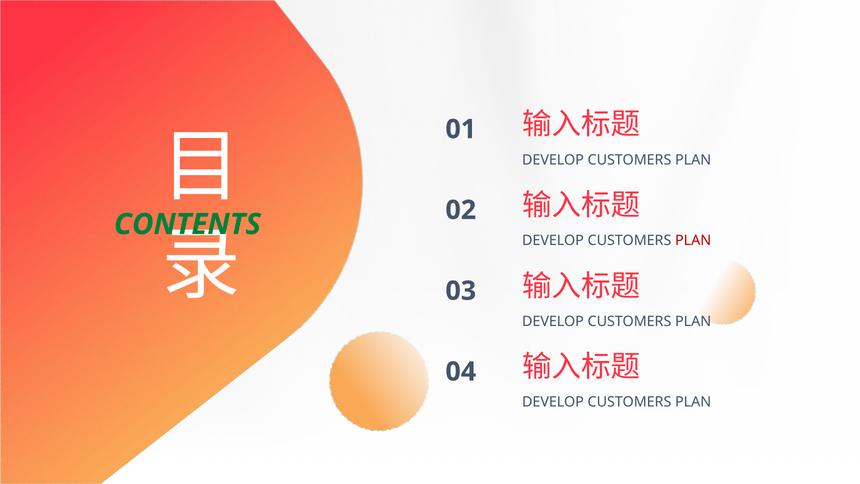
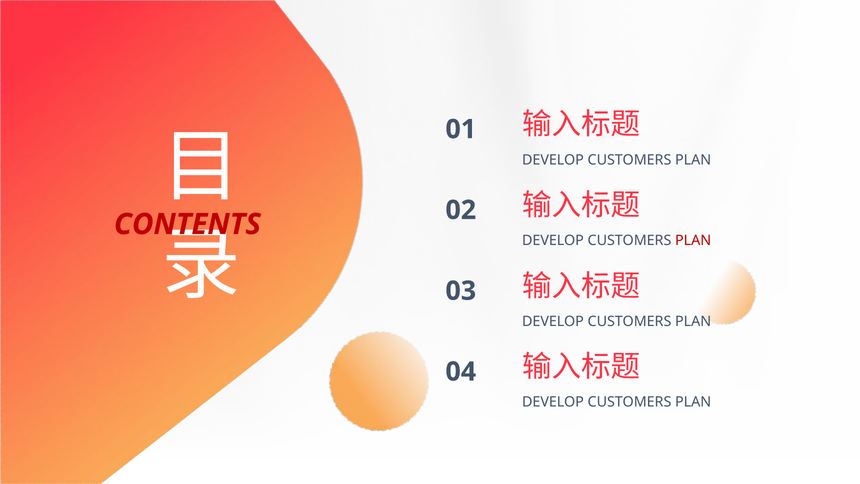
CONTENTS colour: green -> red
